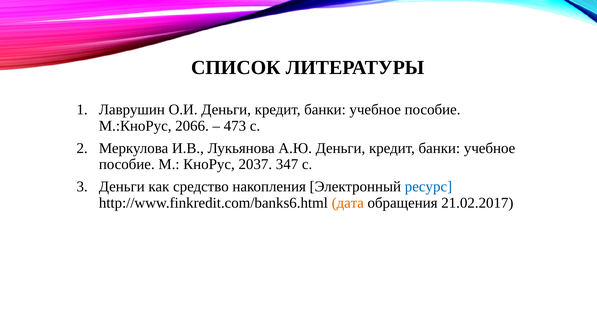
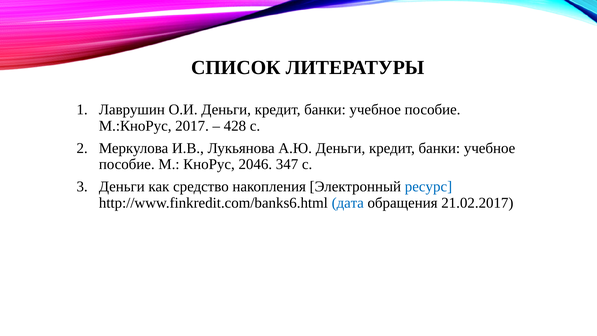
2066: 2066 -> 2017
473: 473 -> 428
2037: 2037 -> 2046
дата colour: orange -> blue
